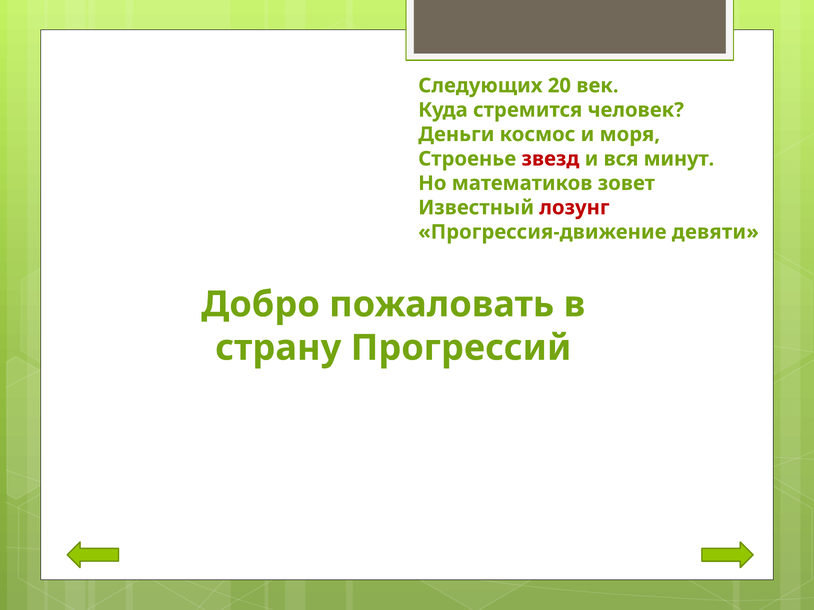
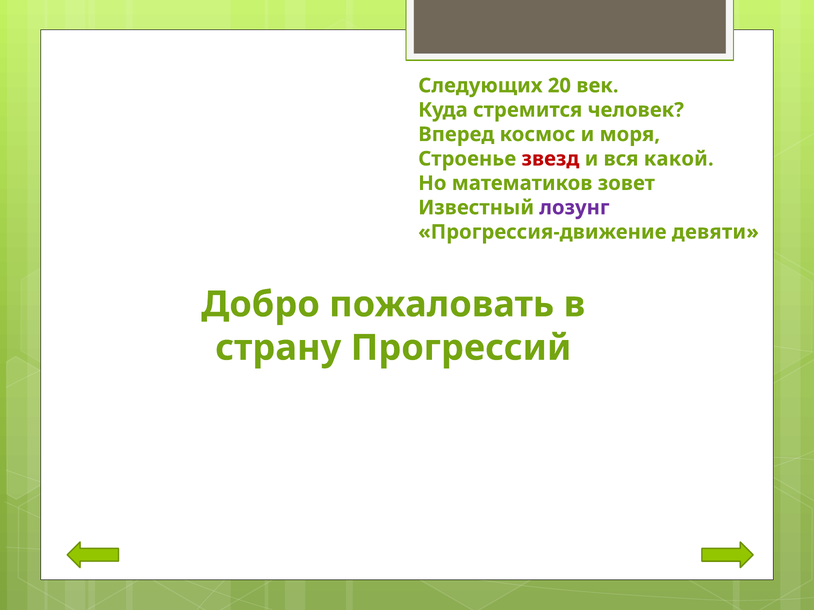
Деньги: Деньги -> Вперед
минут: минут -> какой
лозунг colour: red -> purple
